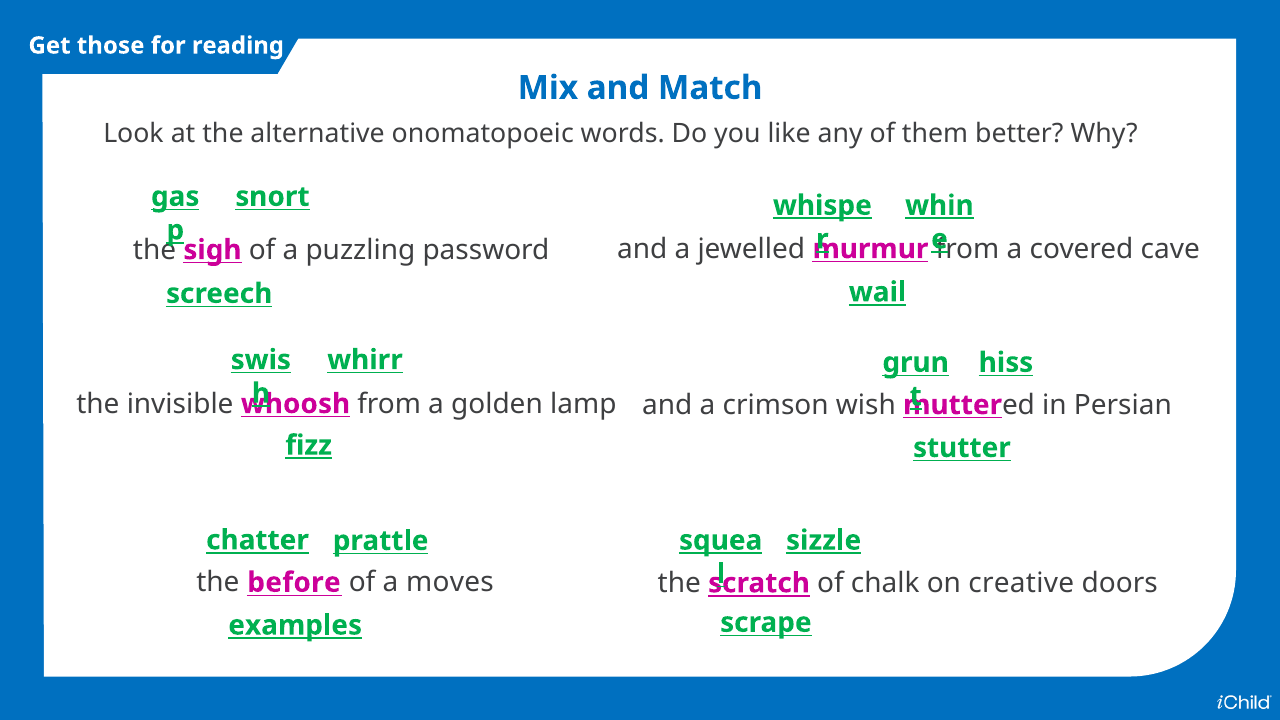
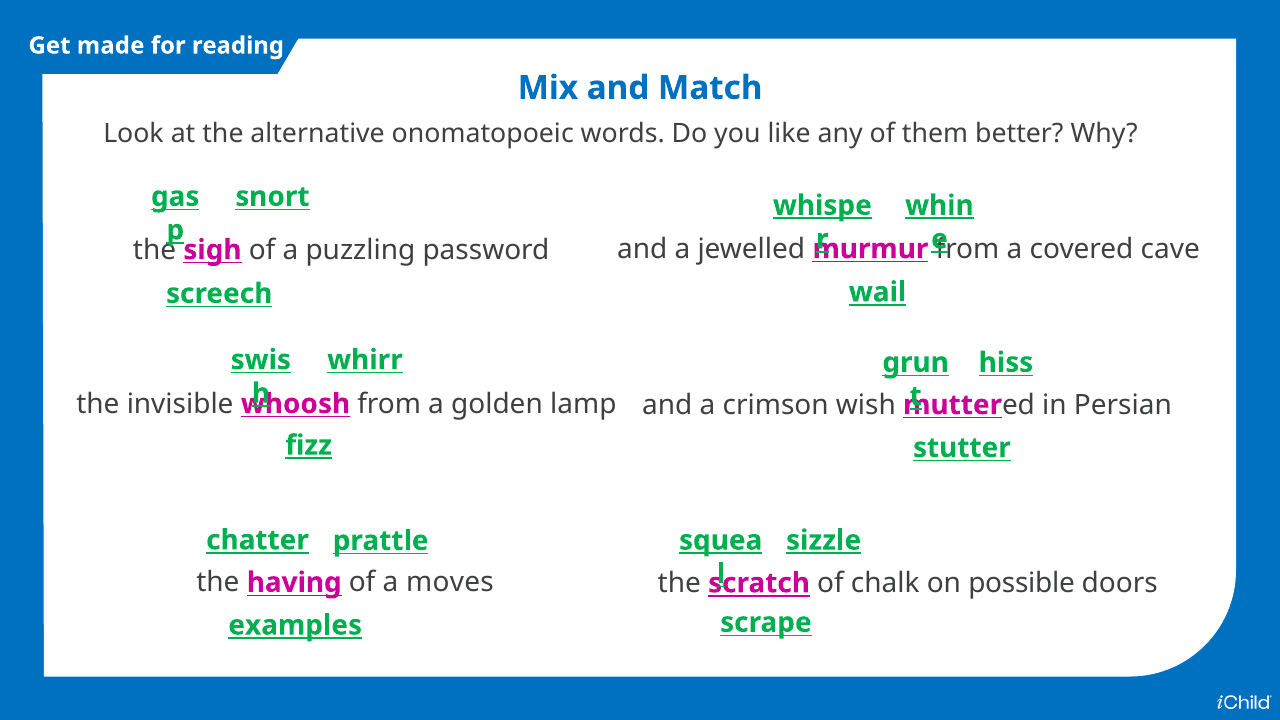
those: those -> made
before: before -> having
creative: creative -> possible
